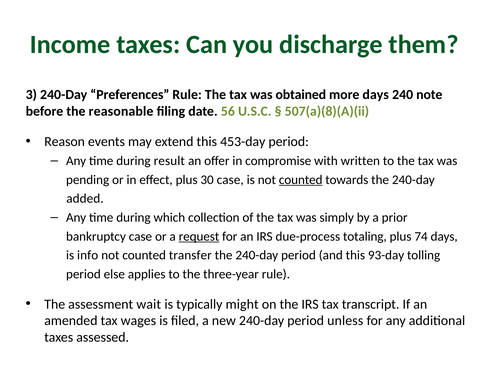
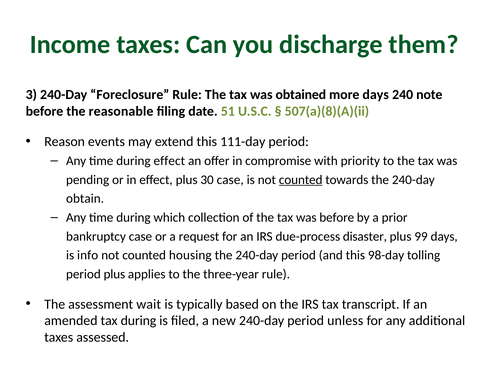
Preferences: Preferences -> Foreclosure
56: 56 -> 51
453-day: 453-day -> 111-day
during result: result -> effect
written: written -> priority
added: added -> obtain
was simply: simply -> before
request underline: present -> none
totaling: totaling -> disaster
74: 74 -> 99
transfer: transfer -> housing
93-day: 93-day -> 98-day
period else: else -> plus
might: might -> based
tax wages: wages -> during
